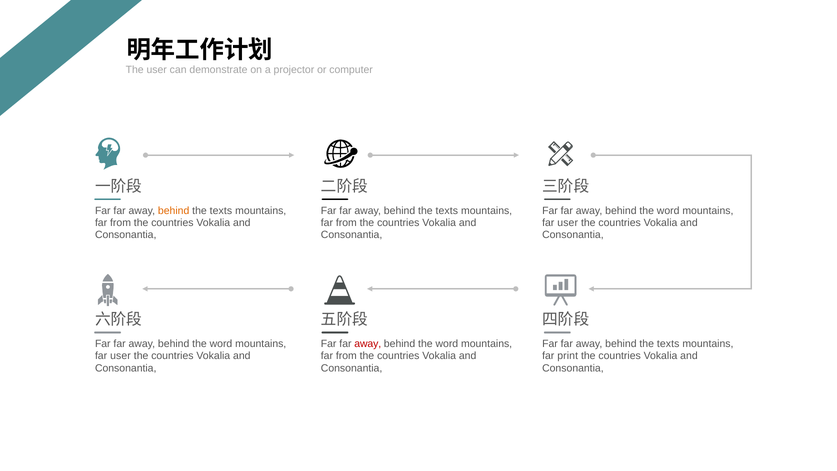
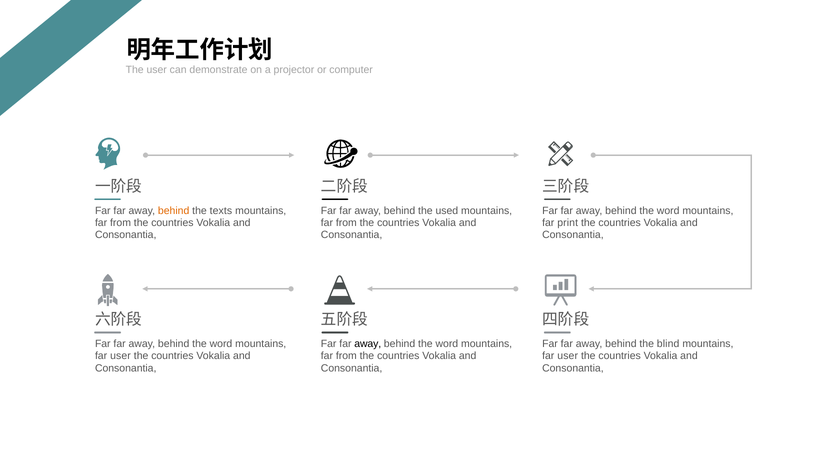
texts at (447, 211): texts -> used
user at (568, 223): user -> print
away at (368, 344) colour: red -> black
texts at (668, 344): texts -> blind
print at (568, 356): print -> user
